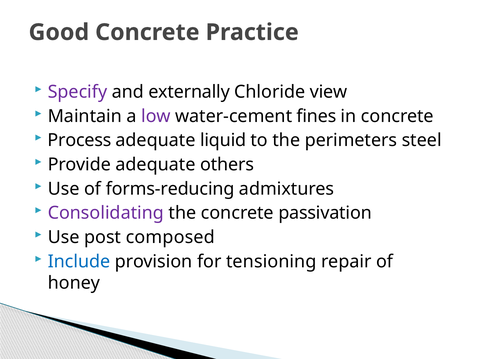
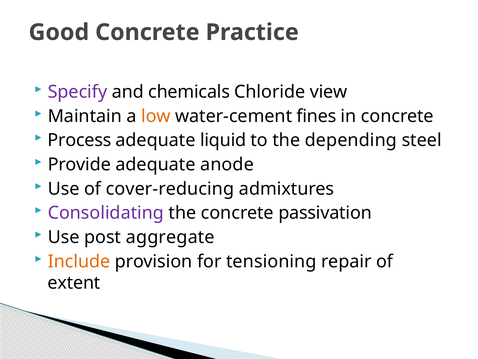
externally: externally -> chemicals
low colour: purple -> orange
perimeters: perimeters -> depending
others: others -> anode
forms-reducing: forms-reducing -> cover-reducing
composed: composed -> aggregate
Include colour: blue -> orange
honey: honey -> extent
